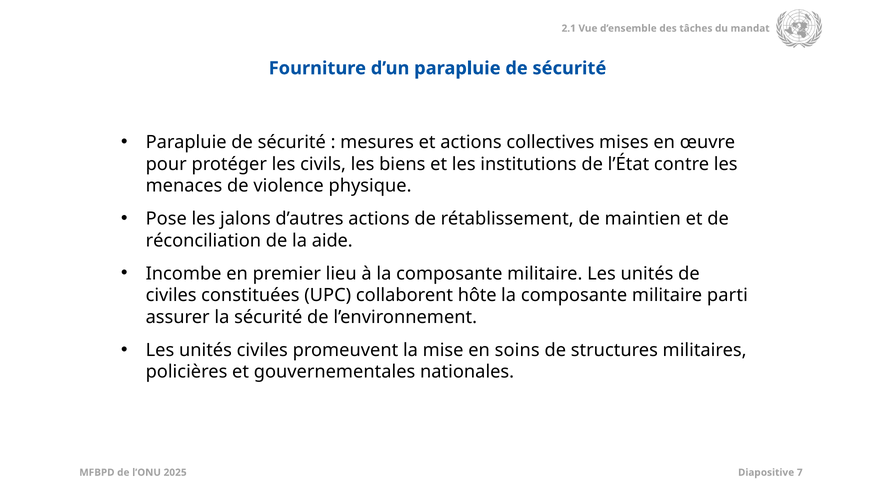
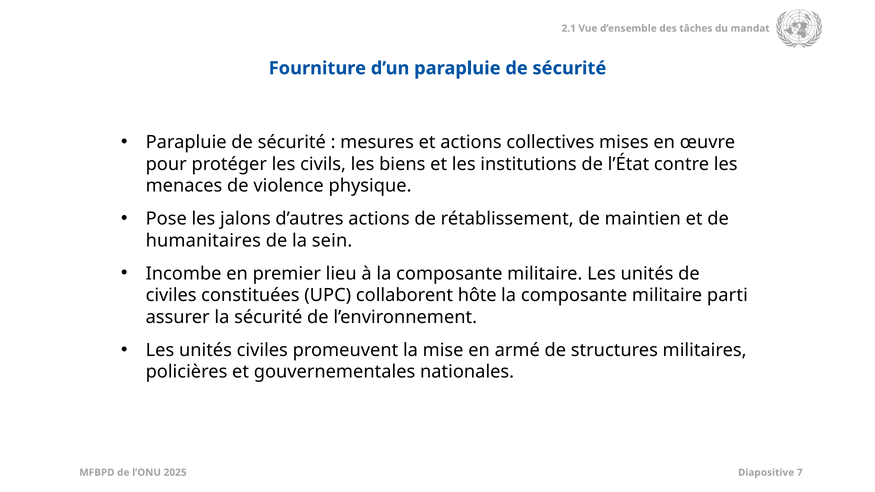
réconciliation: réconciliation -> humanitaires
aide: aide -> sein
soins: soins -> armé
